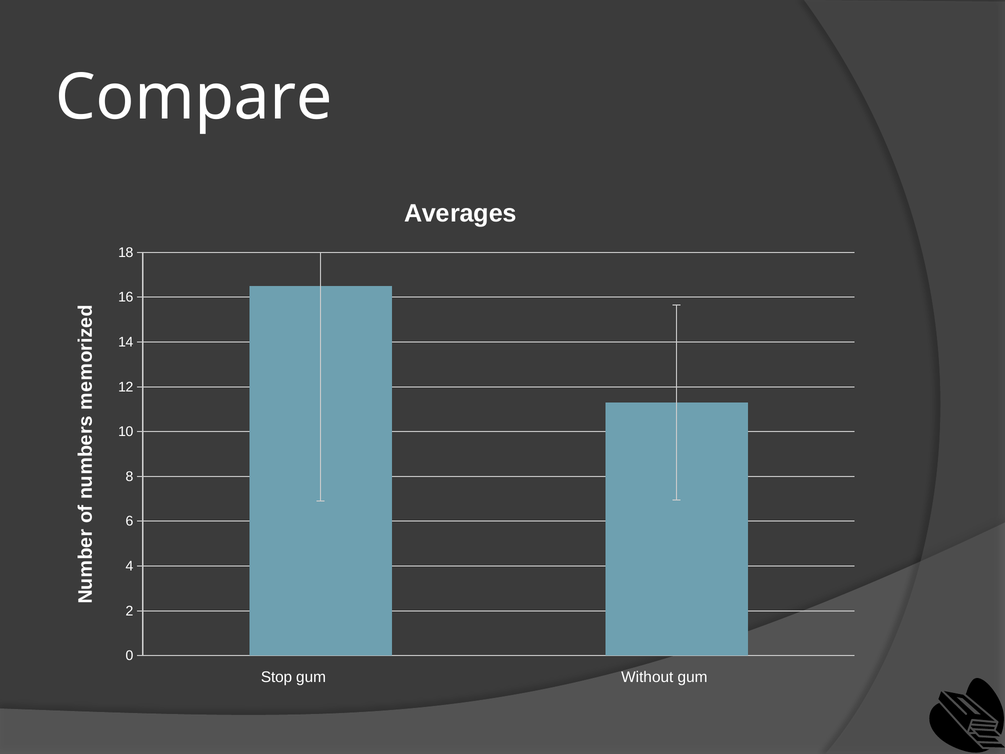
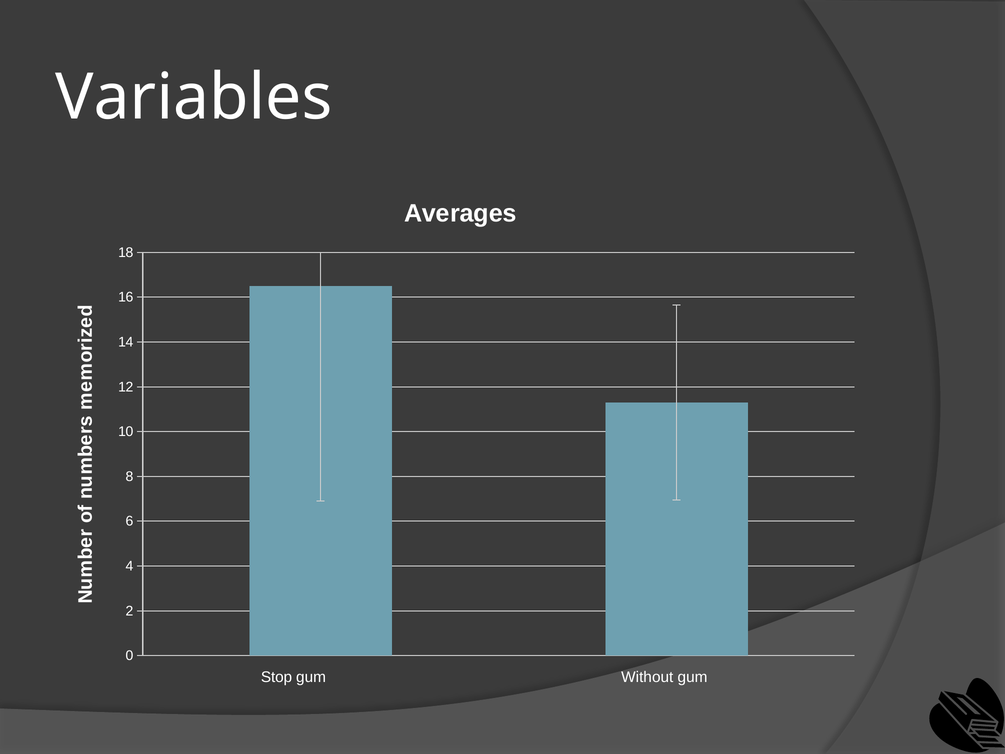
Compare: Compare -> Variables
